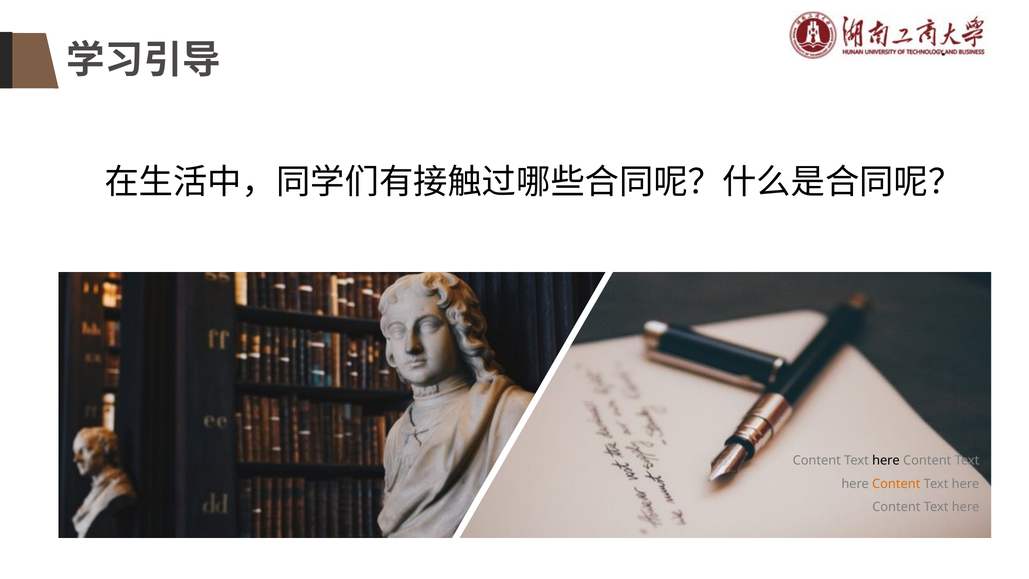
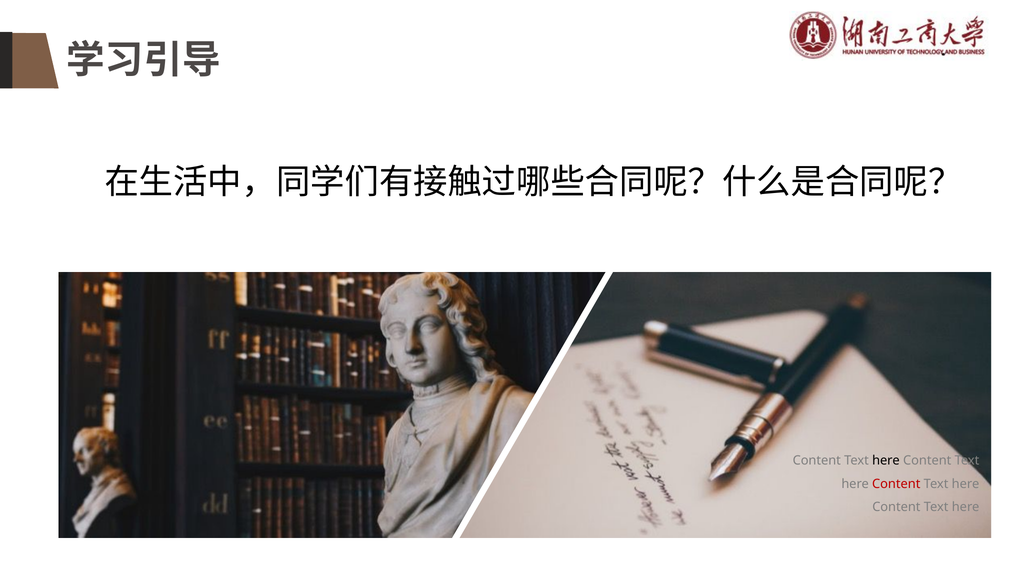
Content at (896, 484) colour: orange -> red
